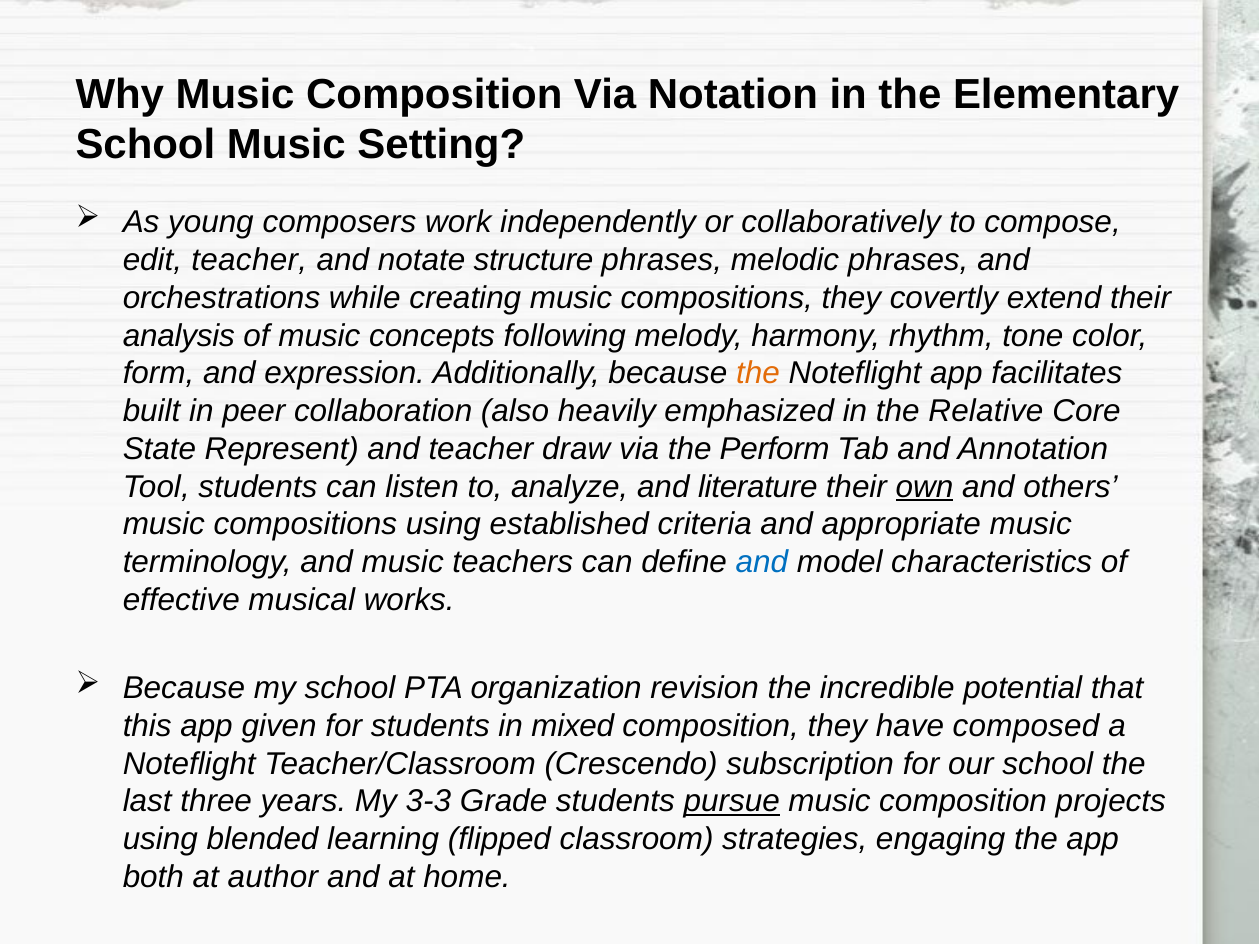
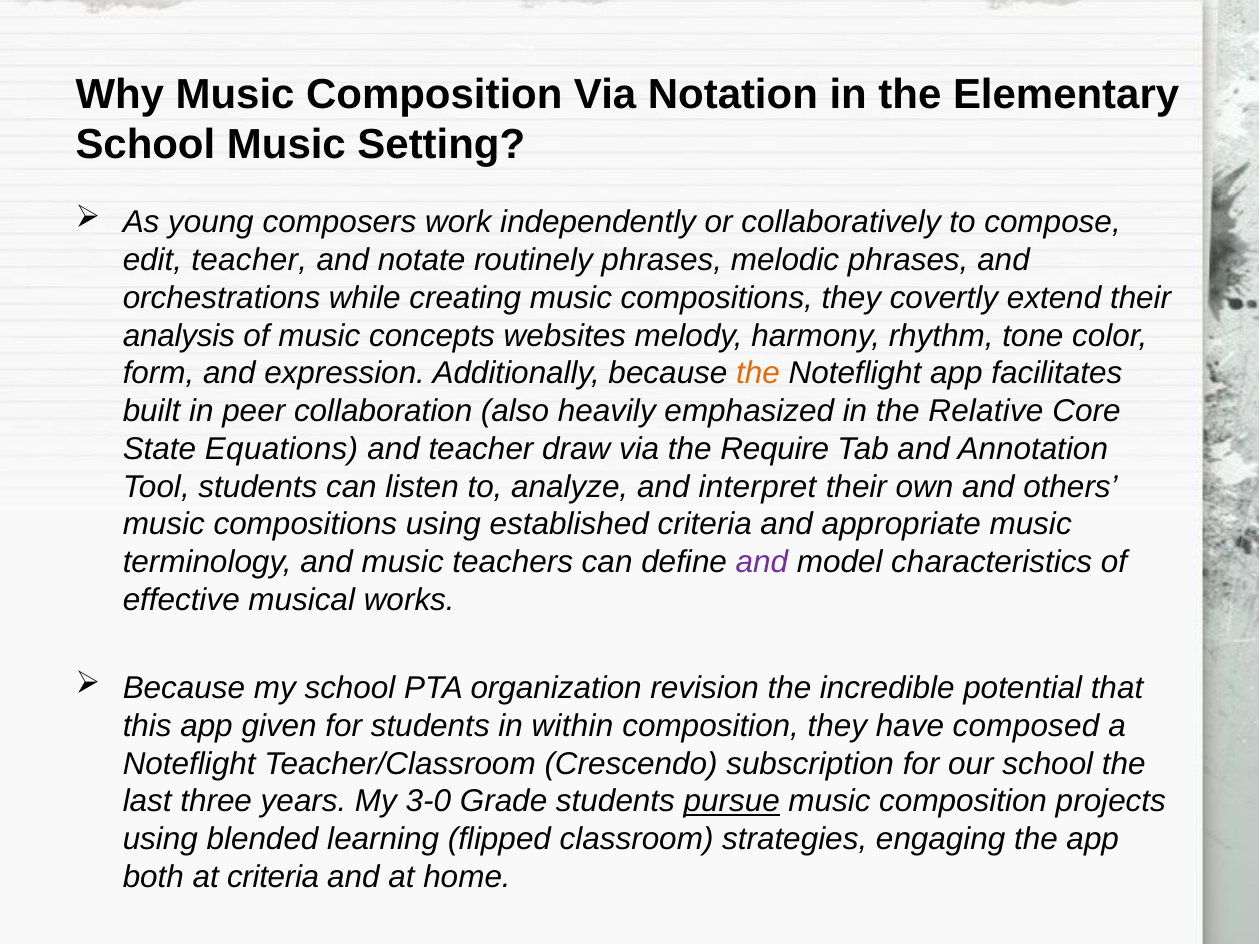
structure: structure -> routinely
following: following -> websites
Represent: Represent -> Equations
Perform: Perform -> Require
literature: literature -> interpret
own underline: present -> none
and at (762, 563) colour: blue -> purple
mixed: mixed -> within
3-3: 3-3 -> 3-0
at author: author -> criteria
